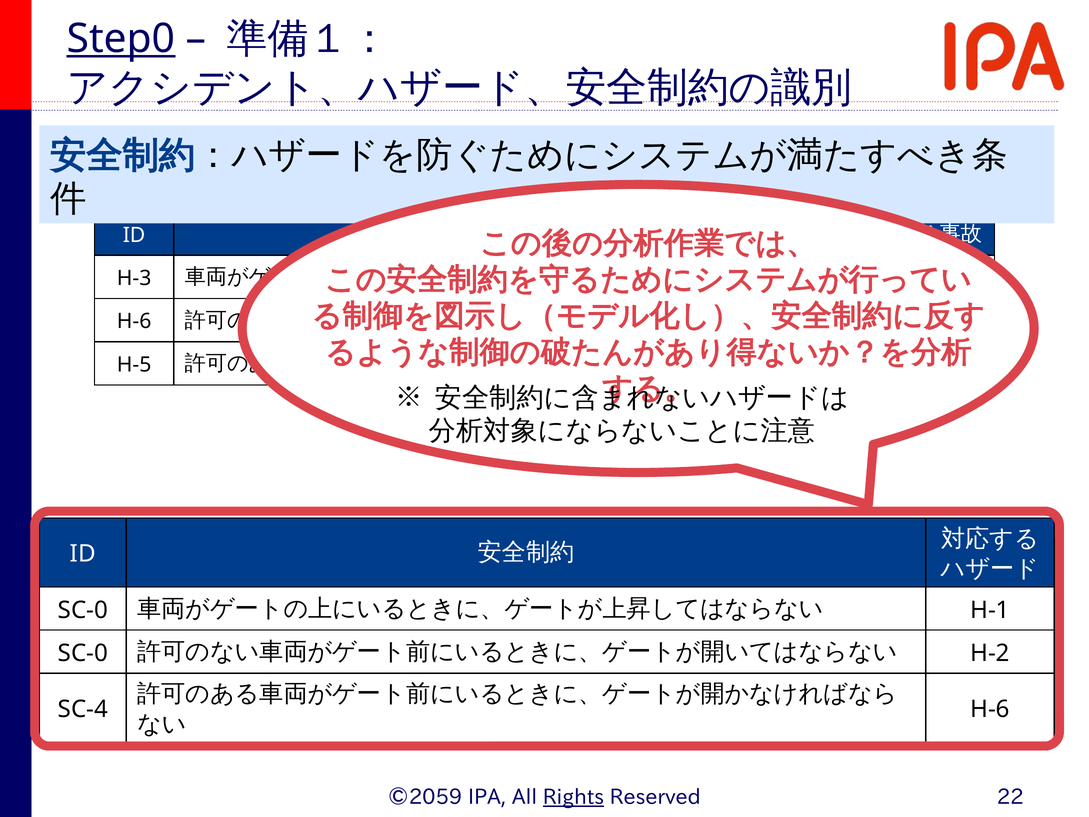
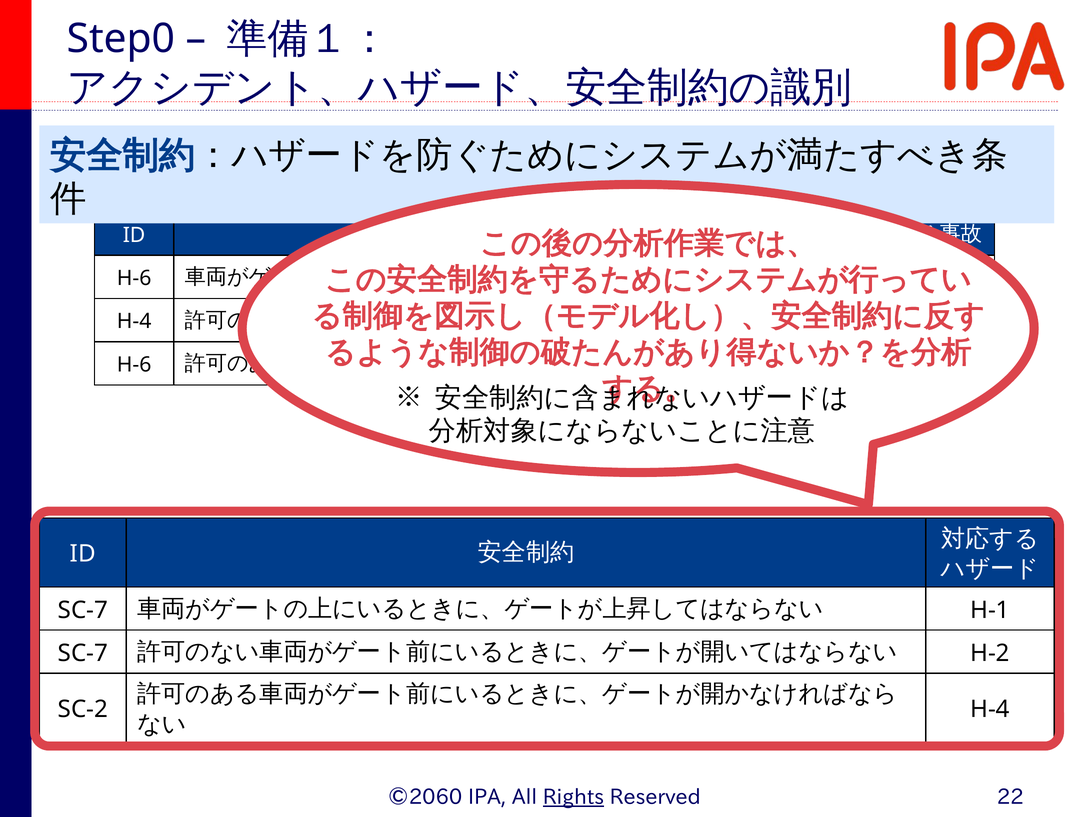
Step0 underline: present -> none
H-3 at (134, 278): H-3 -> H-6
H-6 at (134, 321): H-6 -> H-4
H-5 at (134, 364): H-5 -> H-6
SC-0 at (83, 610): SC-0 -> SC-7
SC-0 at (83, 653): SC-0 -> SC-7
SC-4: SC-4 -> SC-2
H-6 at (990, 709): H-6 -> H-4
©2059: ©2059 -> ©2060
